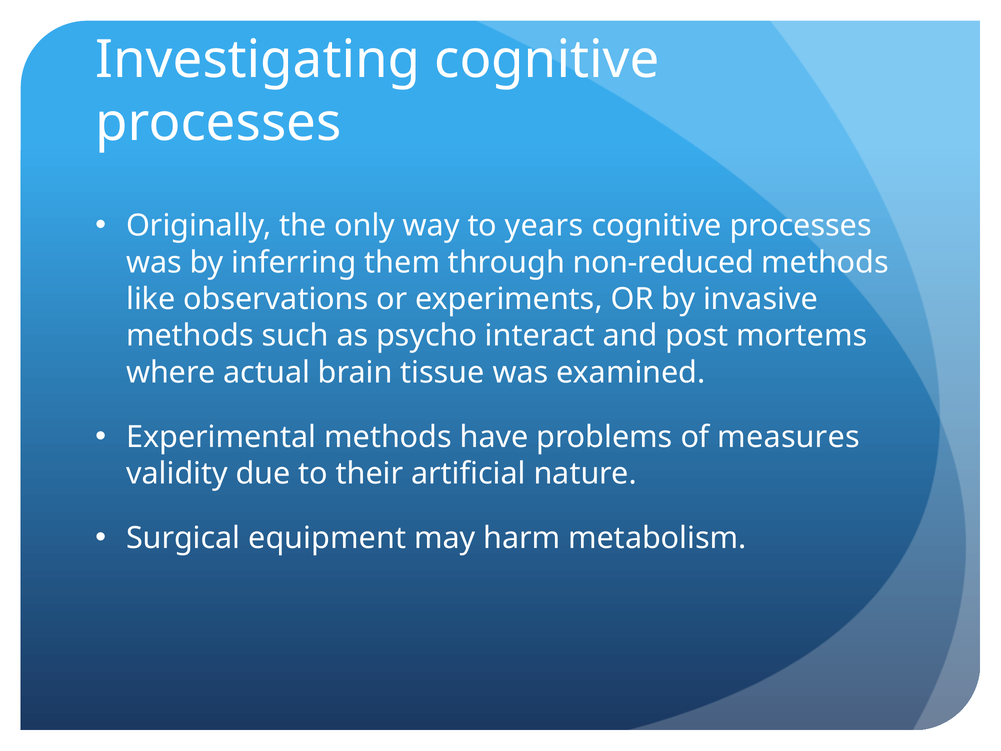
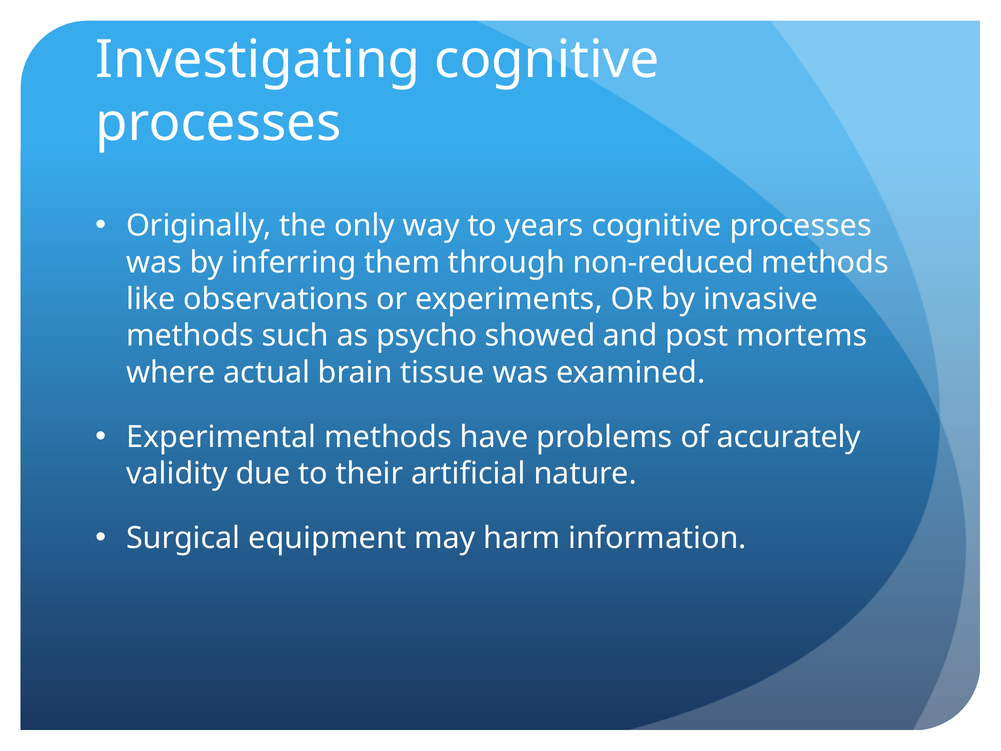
interact: interact -> showed
measures: measures -> accurately
metabolism: metabolism -> information
